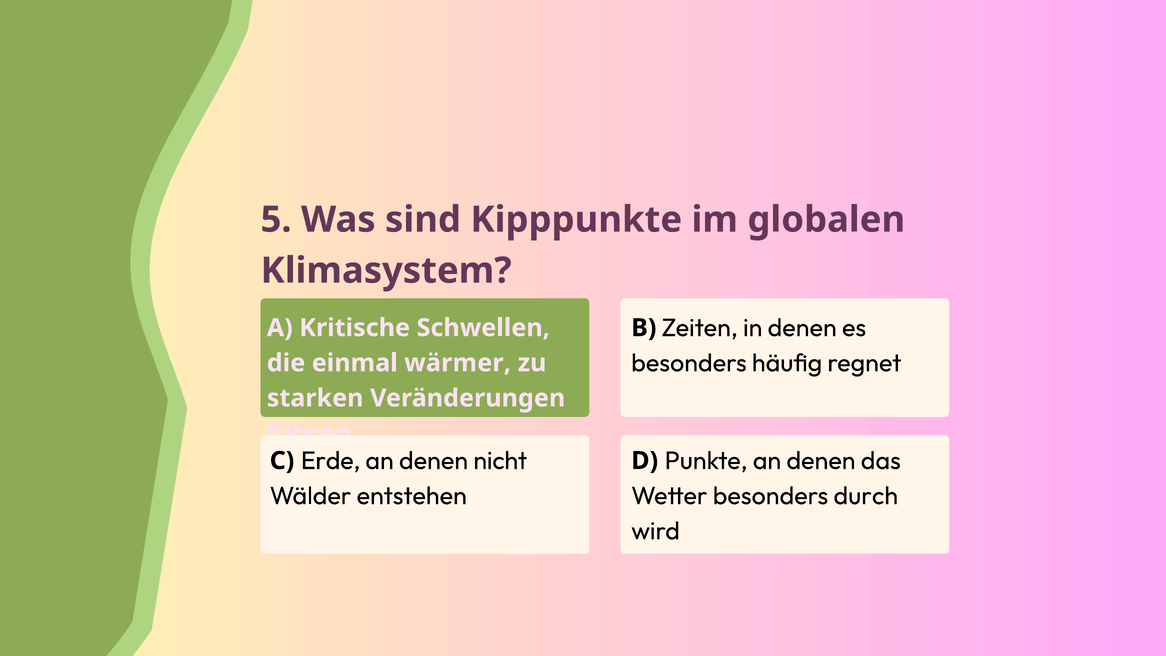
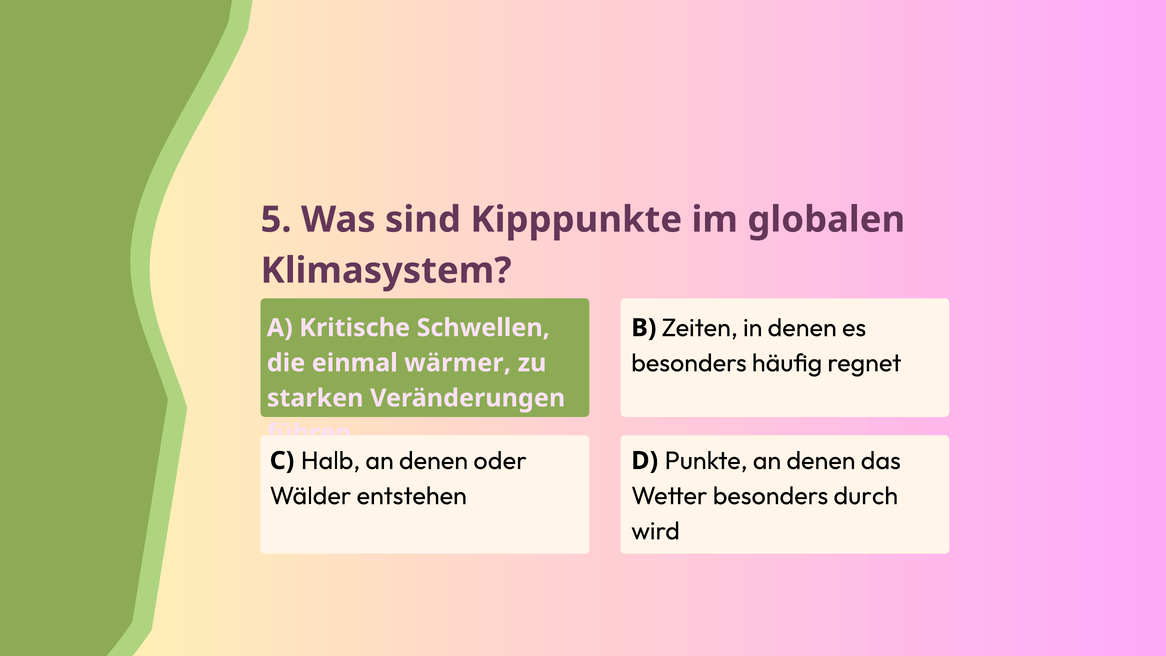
Erde: Erde -> Halb
nicht: nicht -> oder
